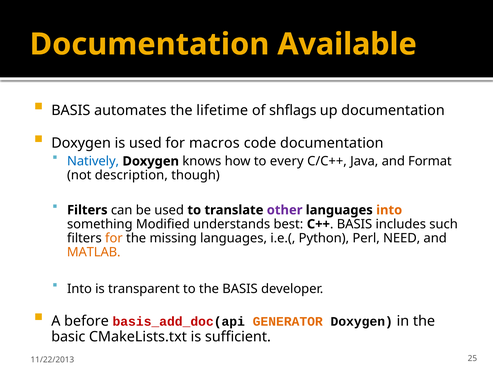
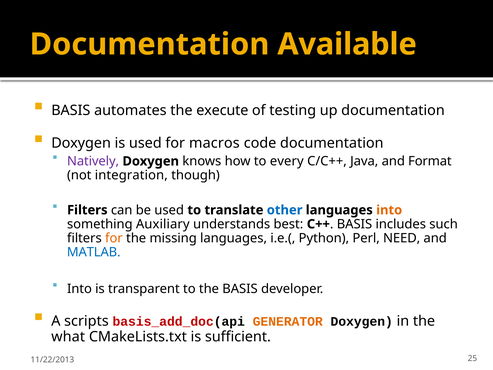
lifetime: lifetime -> execute
shflags: shflags -> testing
Natively colour: blue -> purple
description: description -> integration
other colour: purple -> blue
Modified: Modified -> Auxiliary
MATLAB colour: orange -> blue
before: before -> scripts
basic: basic -> what
